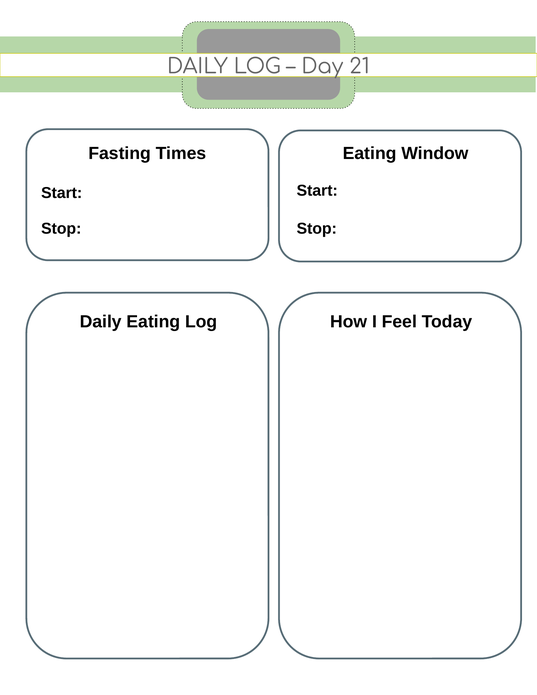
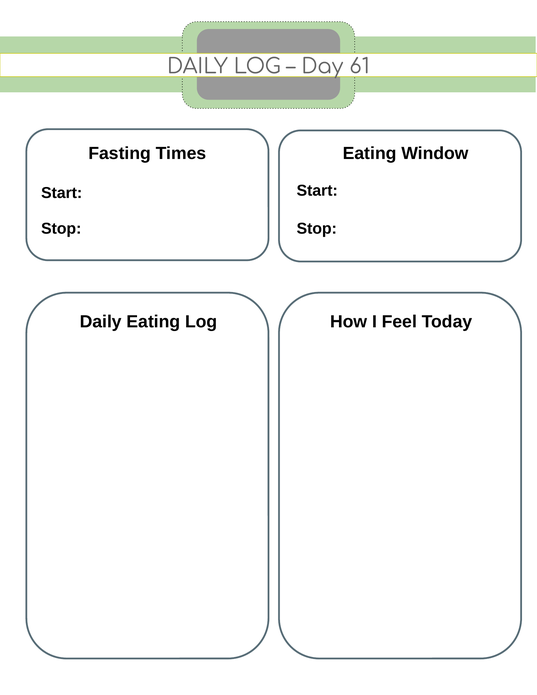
21: 21 -> 61
